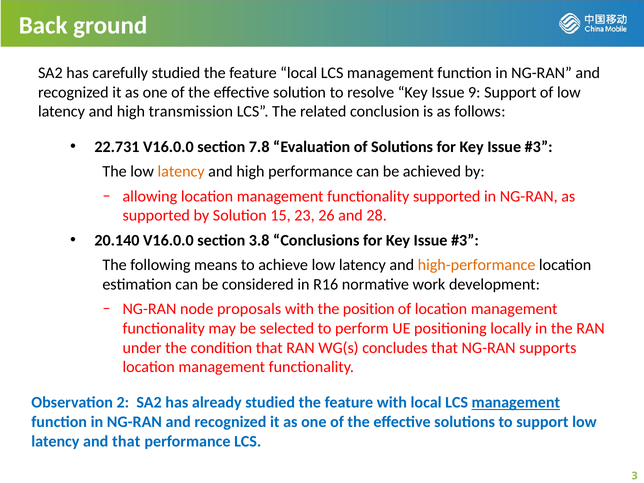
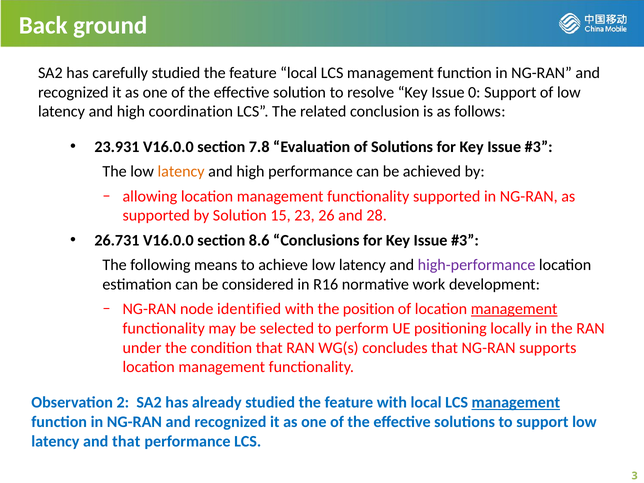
9: 9 -> 0
transmission: transmission -> coordination
22.731: 22.731 -> 23.931
20.140: 20.140 -> 26.731
3.8: 3.8 -> 8.6
high-performance colour: orange -> purple
proposals: proposals -> identified
management at (514, 309) underline: none -> present
